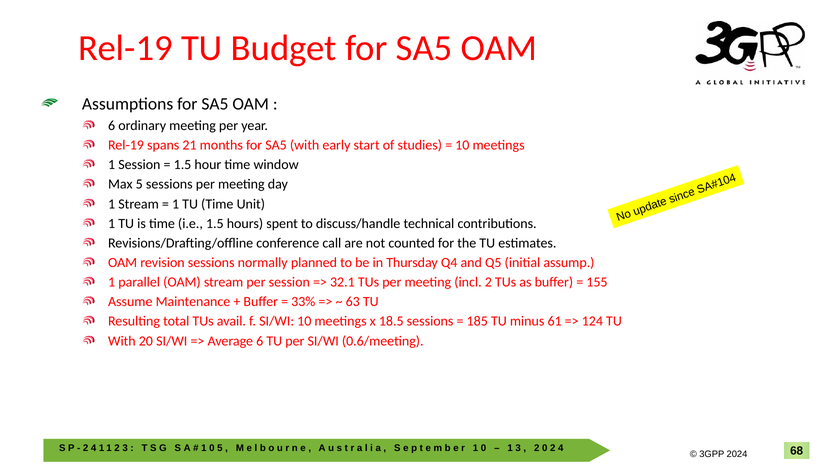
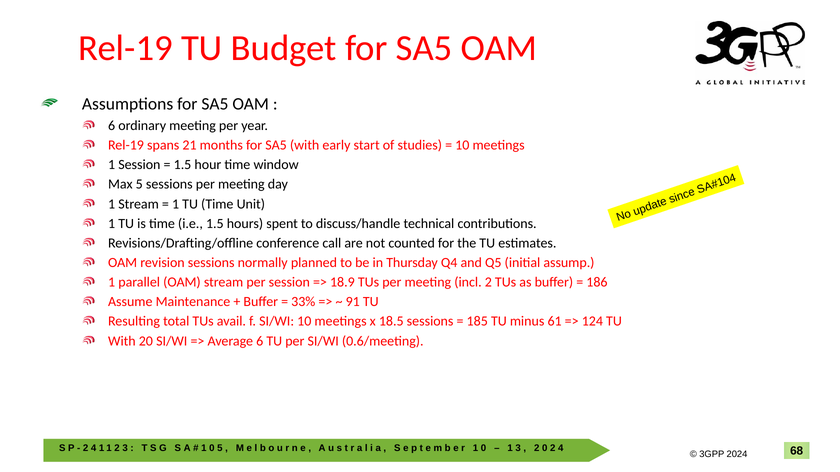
32.1: 32.1 -> 18.9
155: 155 -> 186
63: 63 -> 91
